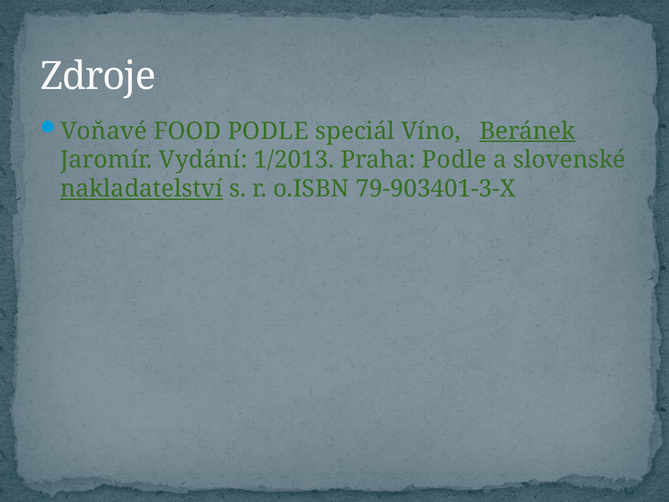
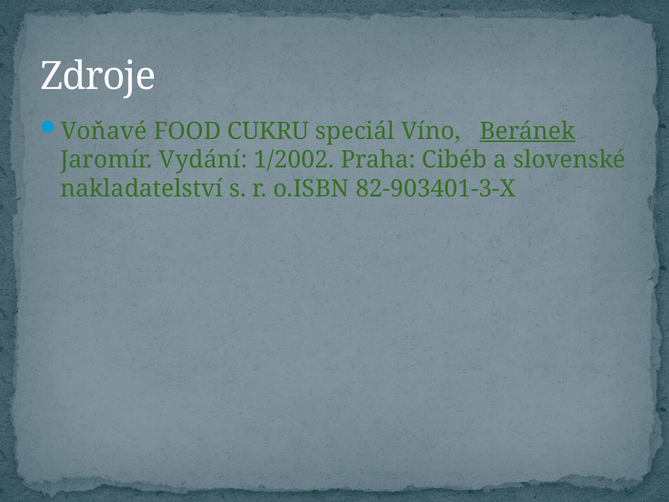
FOOD PODLE: PODLE -> CUKRU
1/2013: 1/2013 -> 1/2002
Praha Podle: Podle -> Cibéb
nakladatelství underline: present -> none
79-903401-3-X: 79-903401-3-X -> 82-903401-3-X
